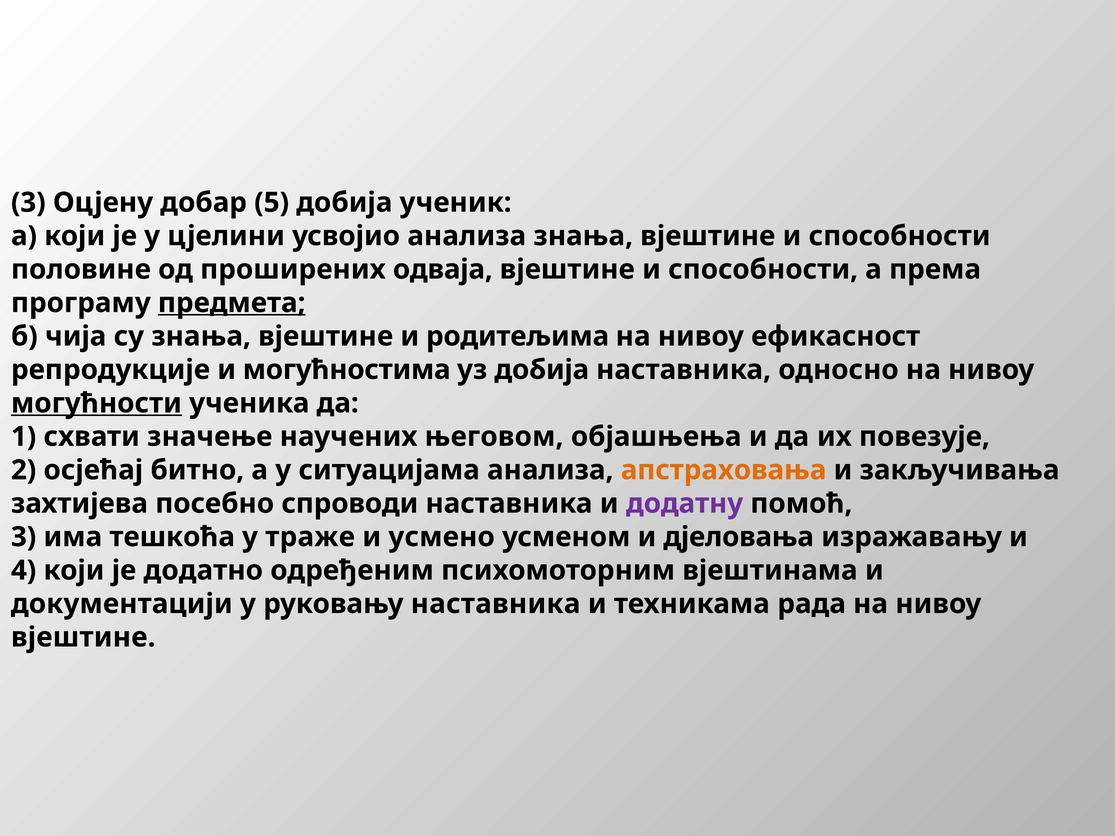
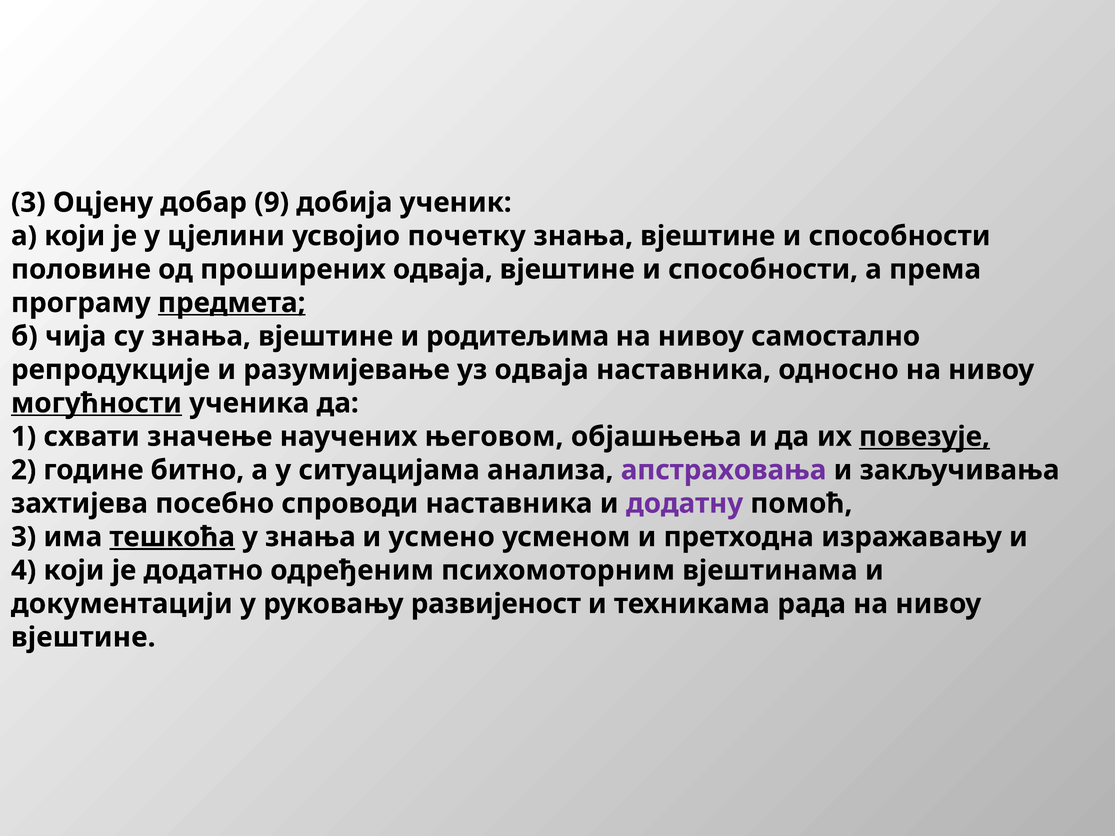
5: 5 -> 9
усвојио анализа: анализа -> почетку
ефикасност: ефикасност -> самостално
могућностима: могућностима -> разумијевање
уз добија: добија -> одваја
повезује underline: none -> present
осјећај: осјећај -> године
апстраховања colour: orange -> purple
тешкоћа underline: none -> present
траже: траже -> знaњa
дјеловања: дјеловања -> претходна
руковању наставника: наставника -> развијеност
